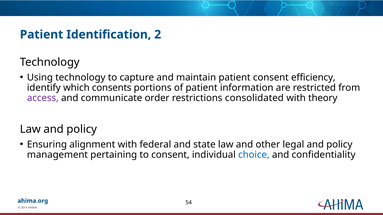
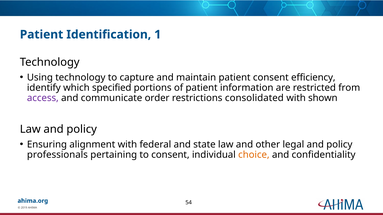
2: 2 -> 1
consents: consents -> specified
theory: theory -> shown
management: management -> professionals
choice colour: blue -> orange
